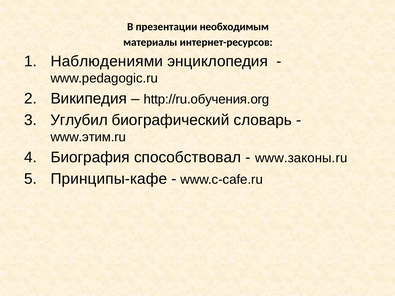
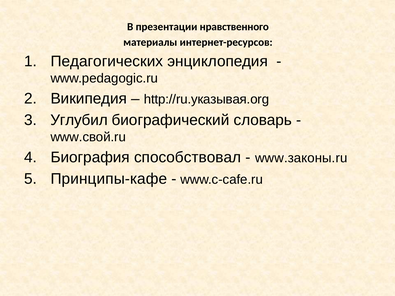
необходимым: необходимым -> нравственного
Наблюдениями: Наблюдениями -> Педагогических
http://ru.обучения.org: http://ru.обучения.org -> http://ru.указывая.org
www.этим.ru: www.этим.ru -> www.свой.ru
